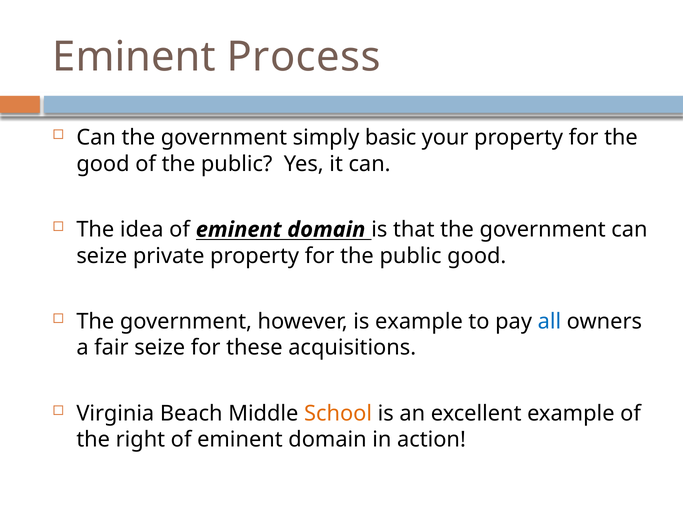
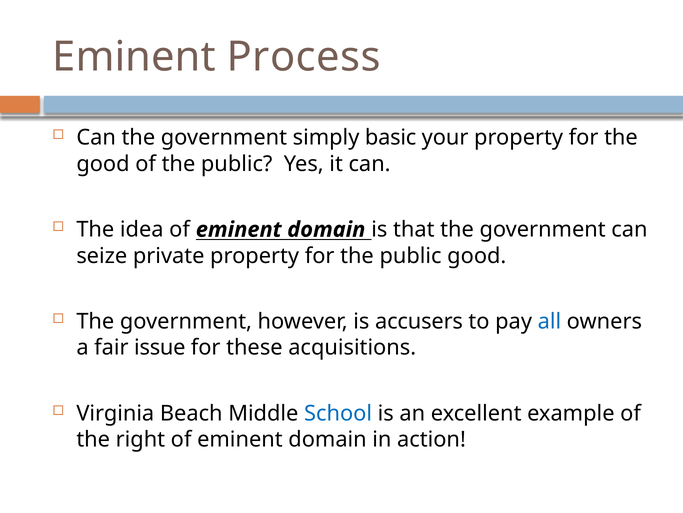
is example: example -> accusers
fair seize: seize -> issue
School colour: orange -> blue
